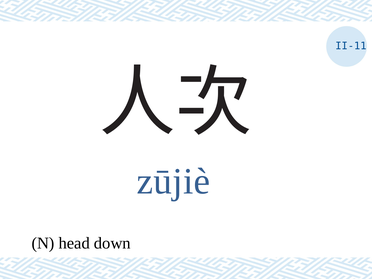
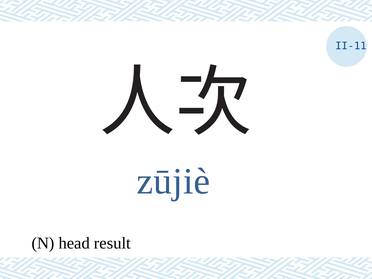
down: down -> result
